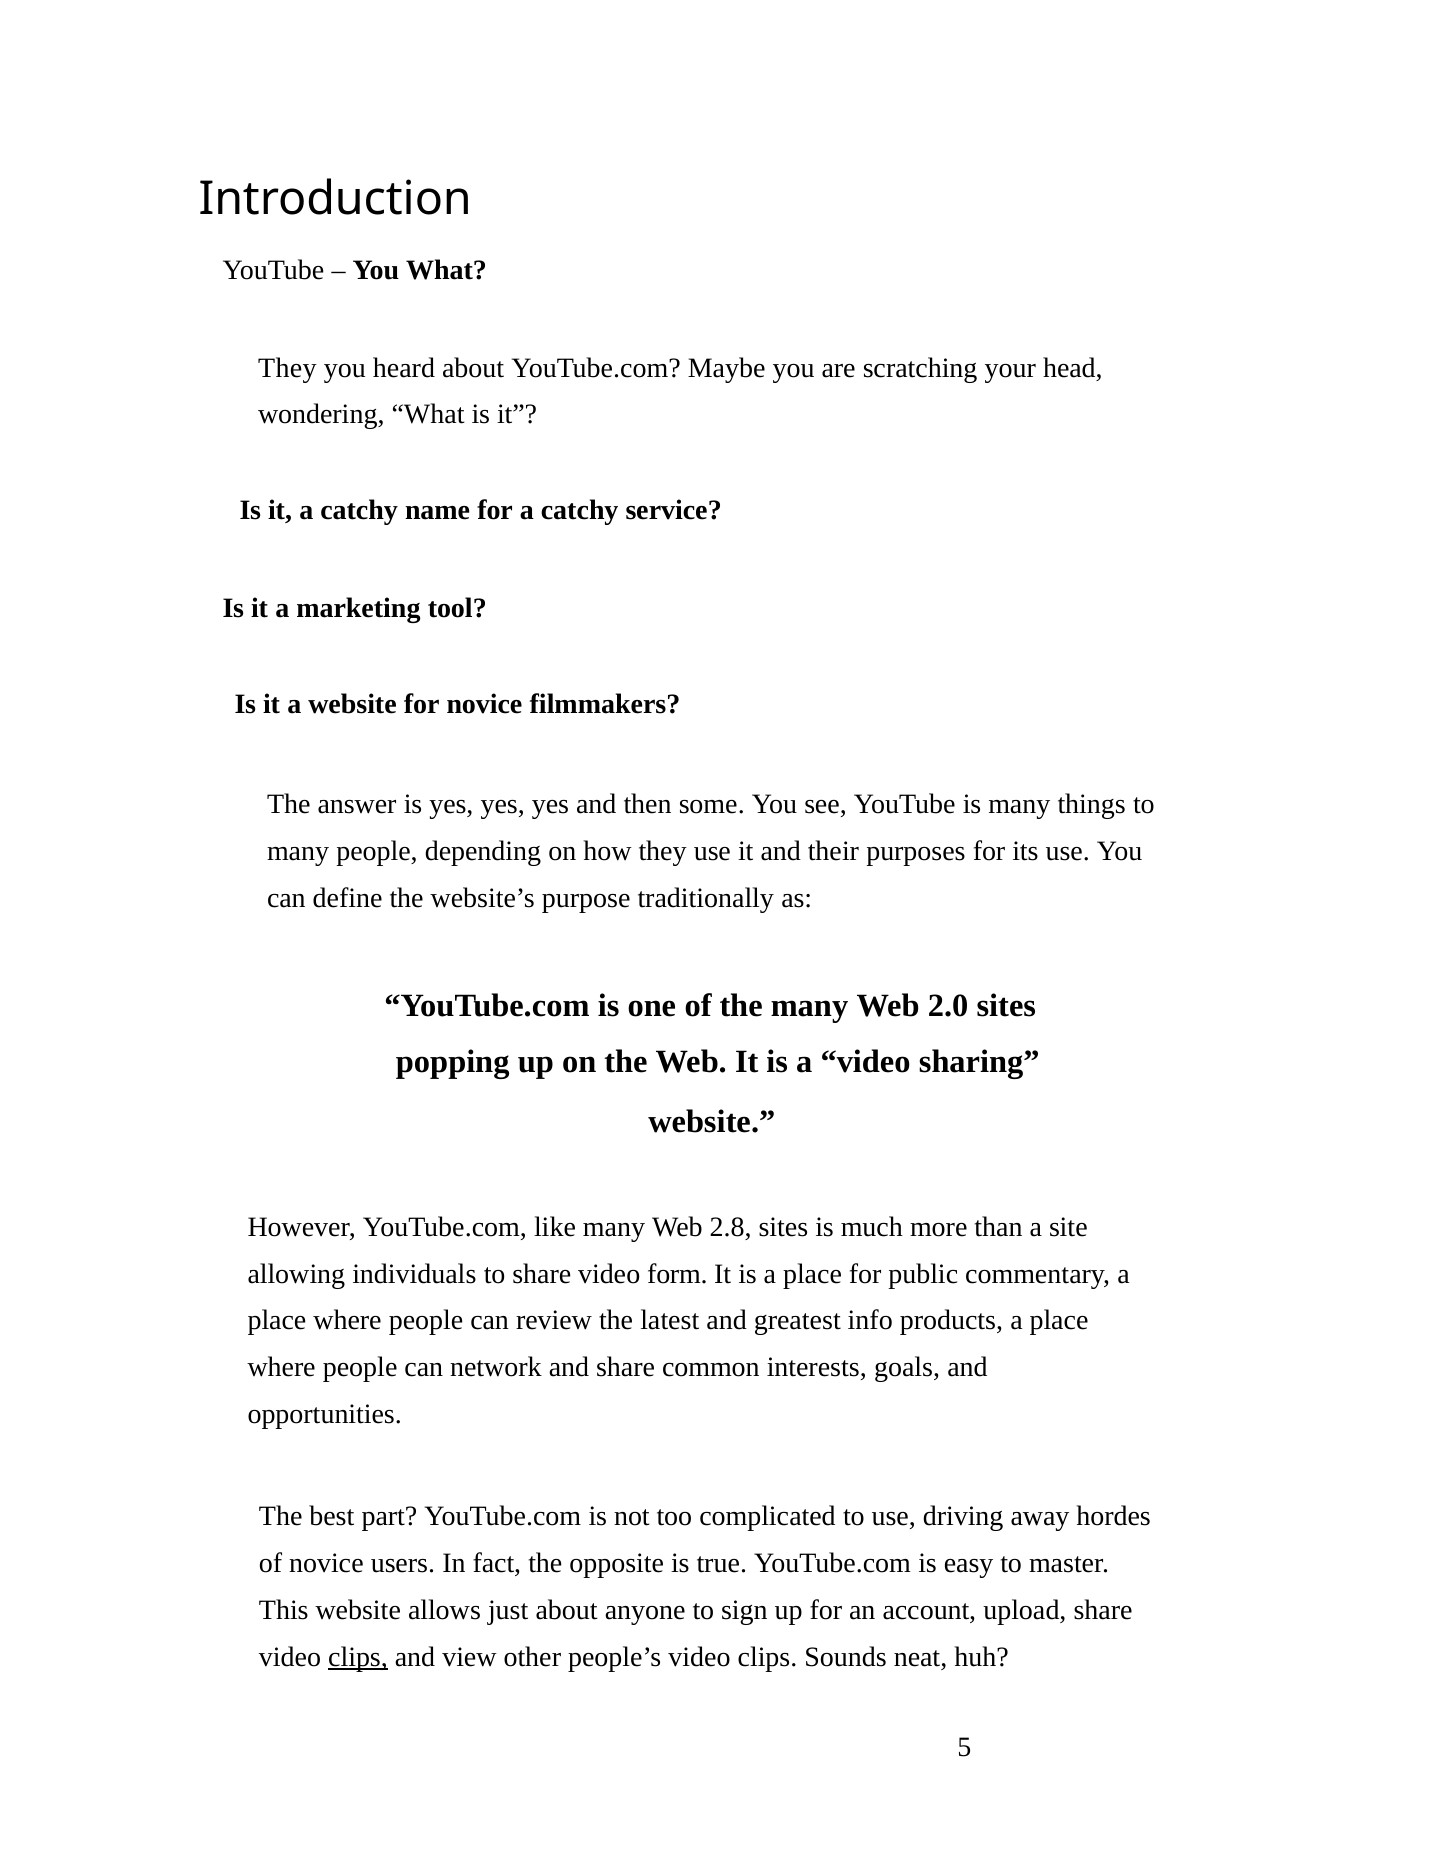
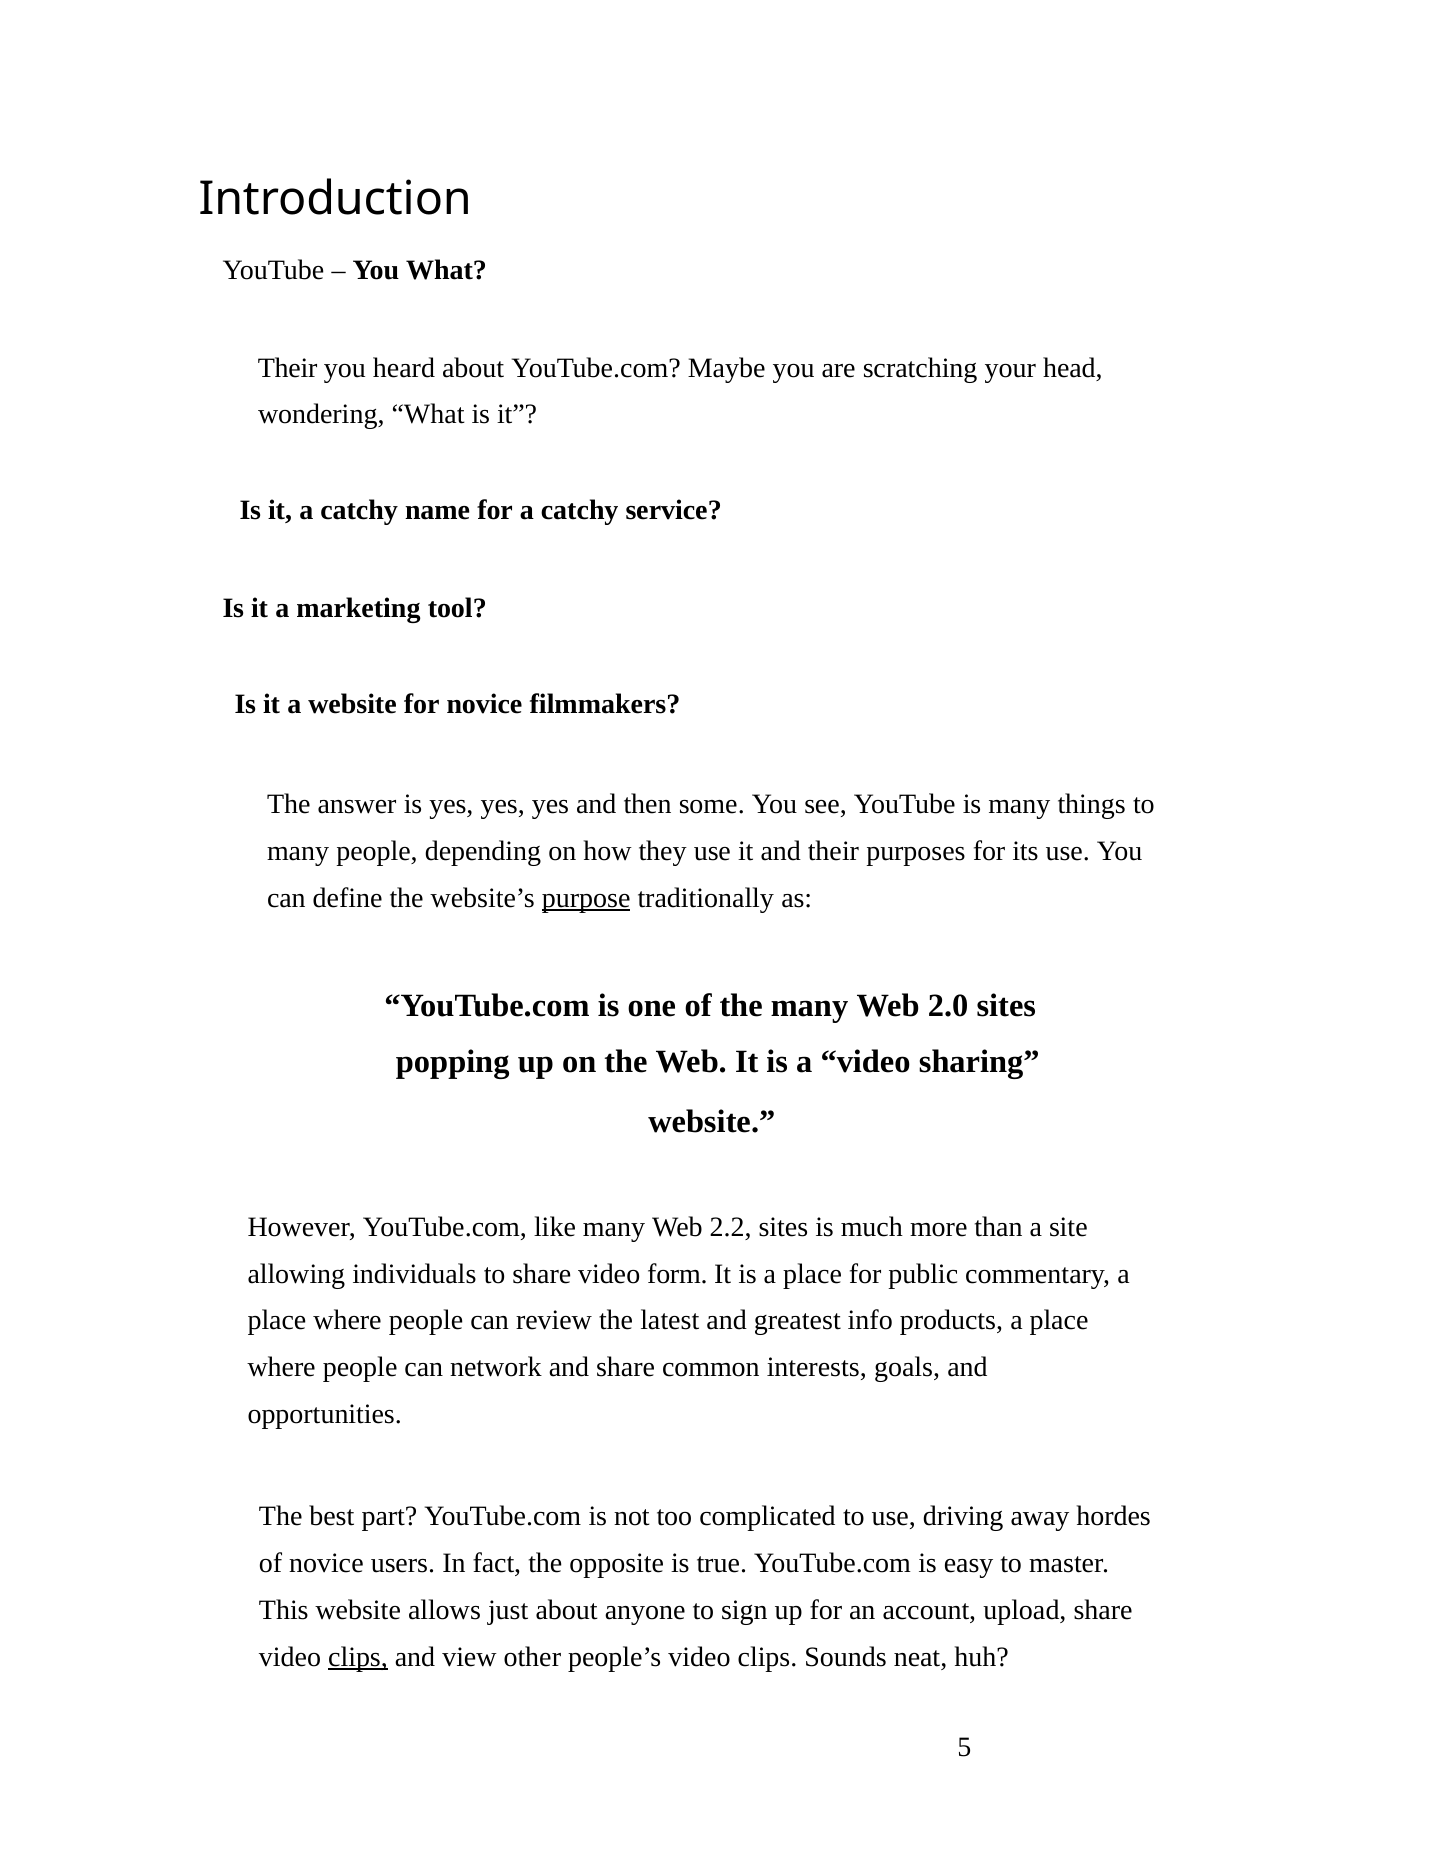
They at (287, 368): They -> Their
purpose underline: none -> present
2.8: 2.8 -> 2.2
